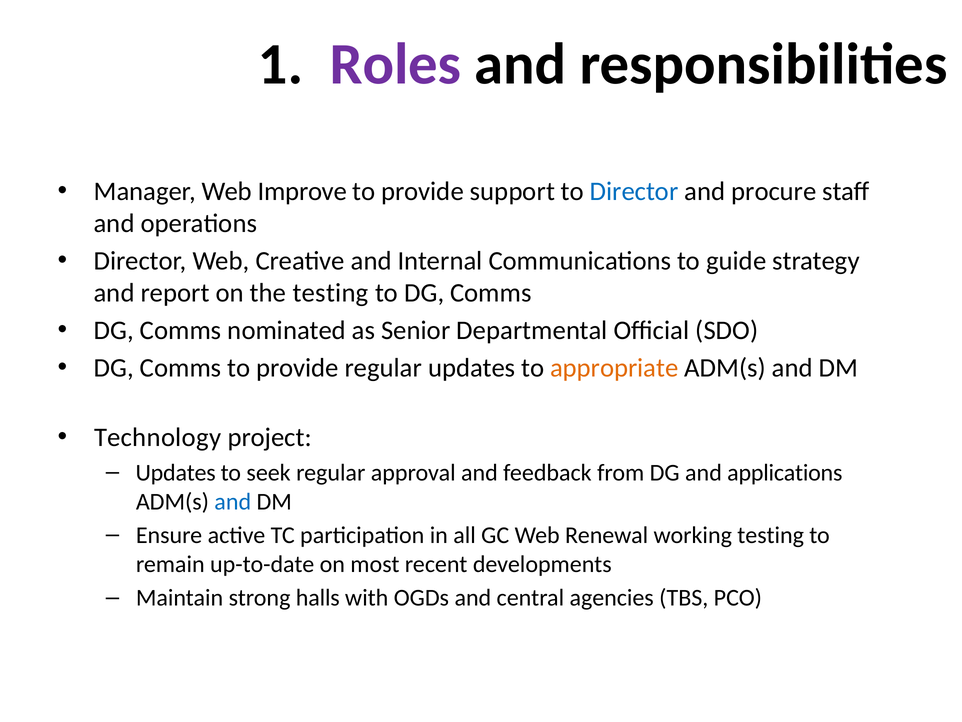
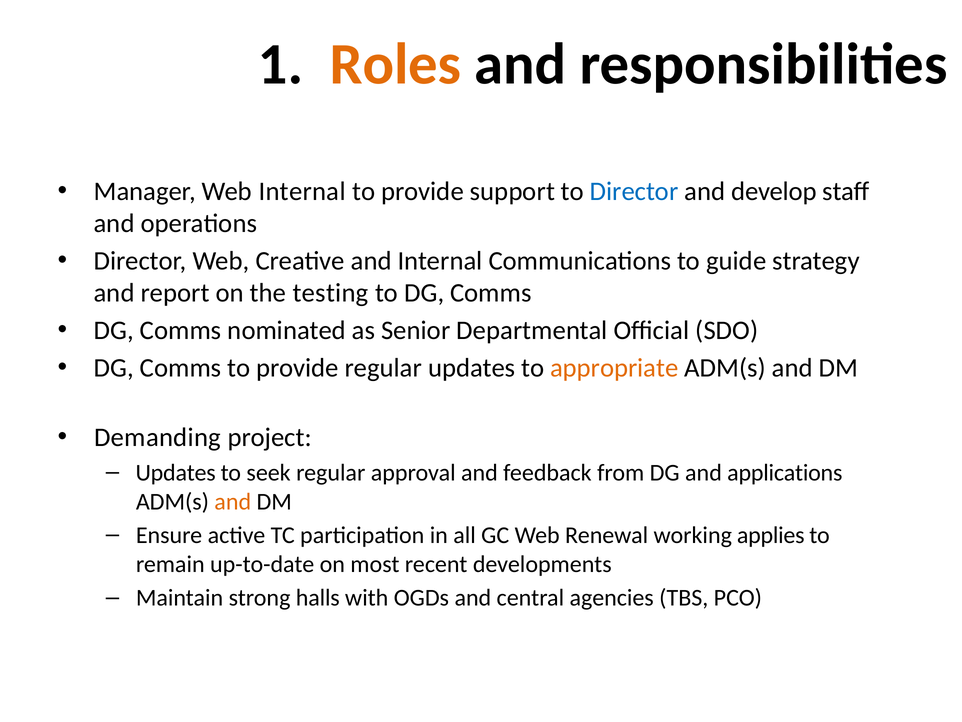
Roles colour: purple -> orange
Web Improve: Improve -> Internal
procure: procure -> develop
Technology: Technology -> Demanding
and at (233, 501) colour: blue -> orange
working testing: testing -> applies
